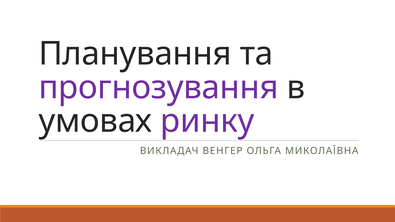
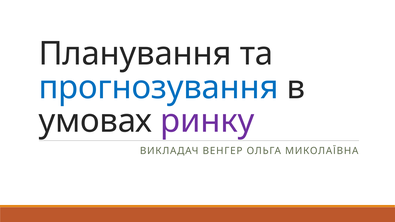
прогнозування colour: purple -> blue
